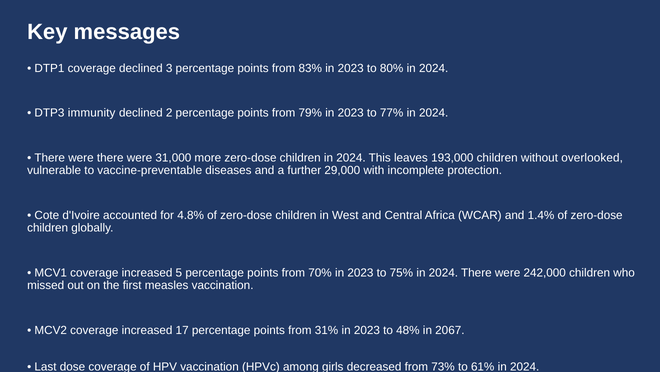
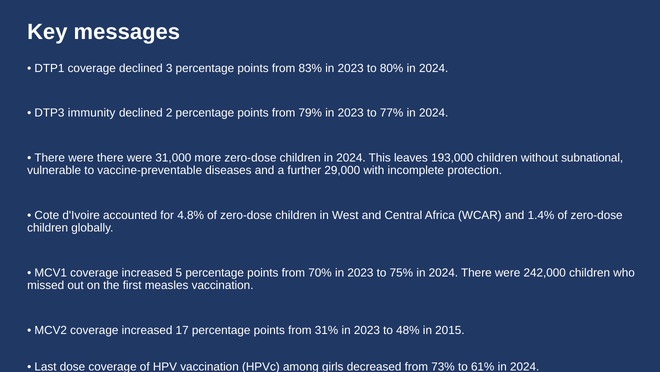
overlooked: overlooked -> subnational
2067: 2067 -> 2015
